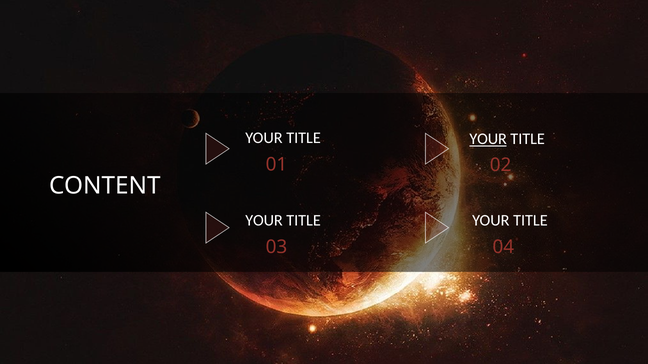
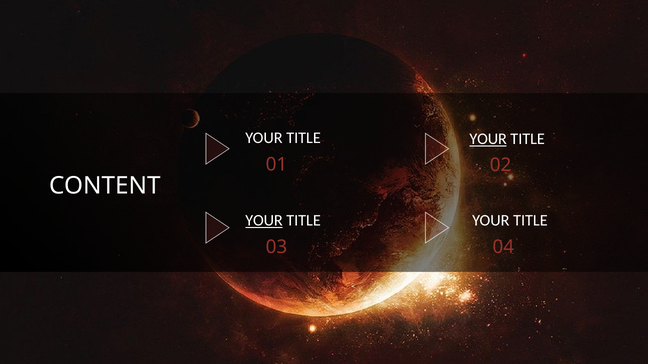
YOUR at (264, 221) underline: none -> present
